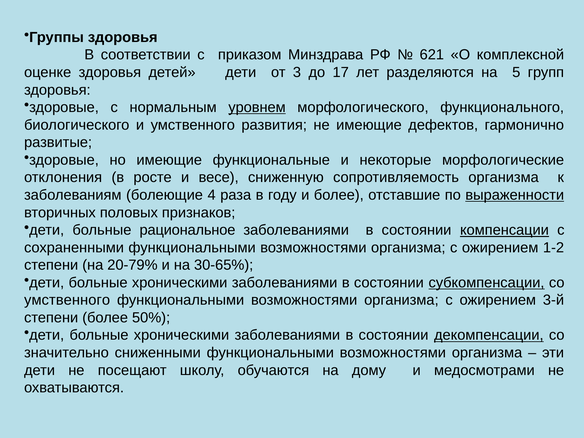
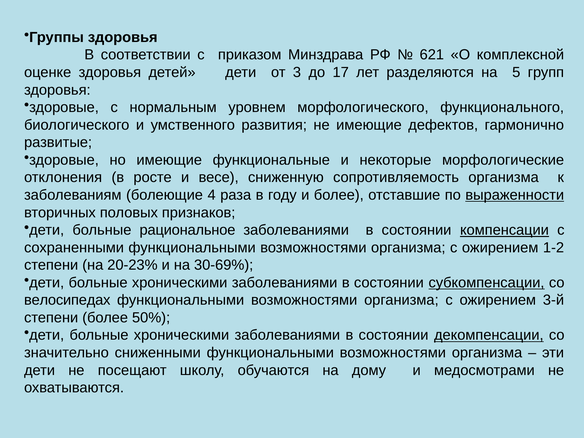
уровнем underline: present -> none
20-79%: 20-79% -> 20-23%
30-65%: 30-65% -> 30-69%
умственного at (67, 300): умственного -> велосипедах
